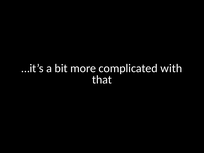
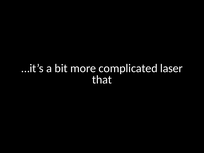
with: with -> laser
